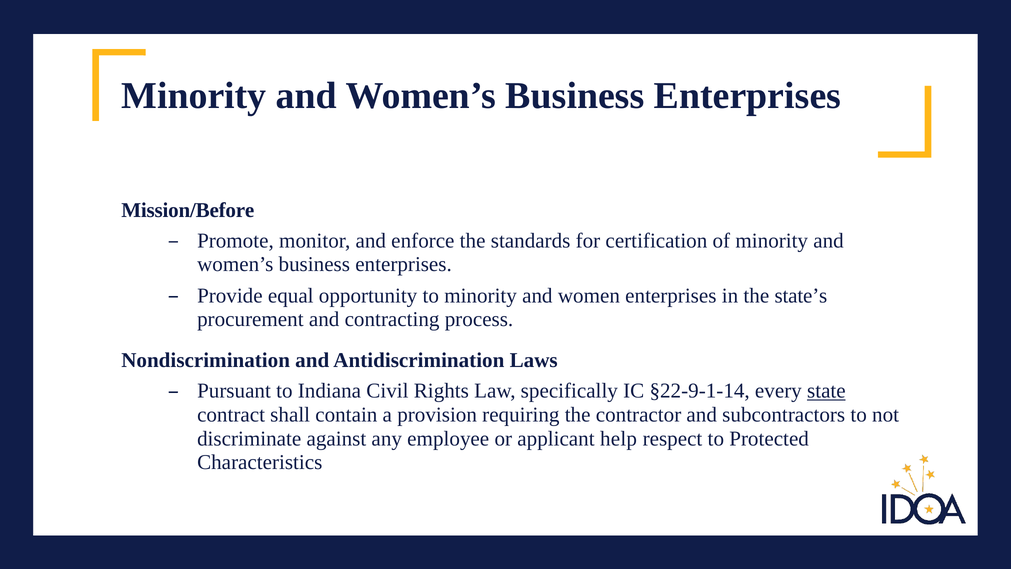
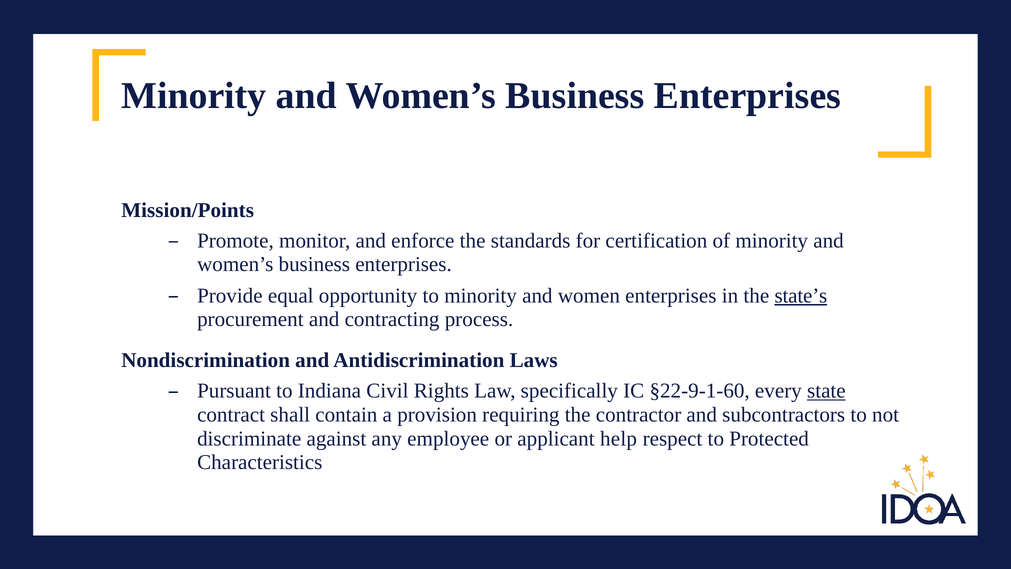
Mission/Before: Mission/Before -> Mission/Points
state’s underline: none -> present
§22-9-1-14: §22-9-1-14 -> §22-9-1-60
